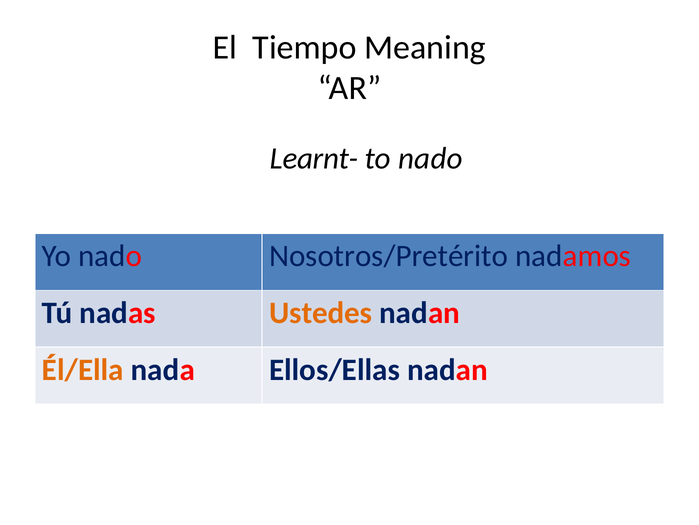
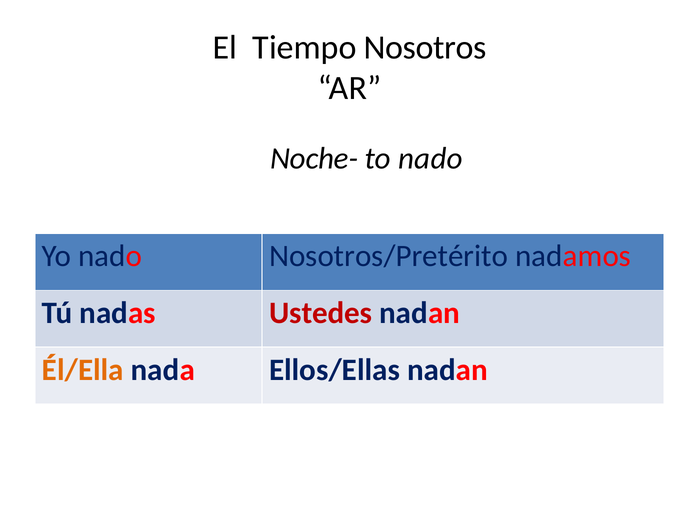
Meaning: Meaning -> Nosotros
Learnt-: Learnt- -> Noche-
Ustedes colour: orange -> red
